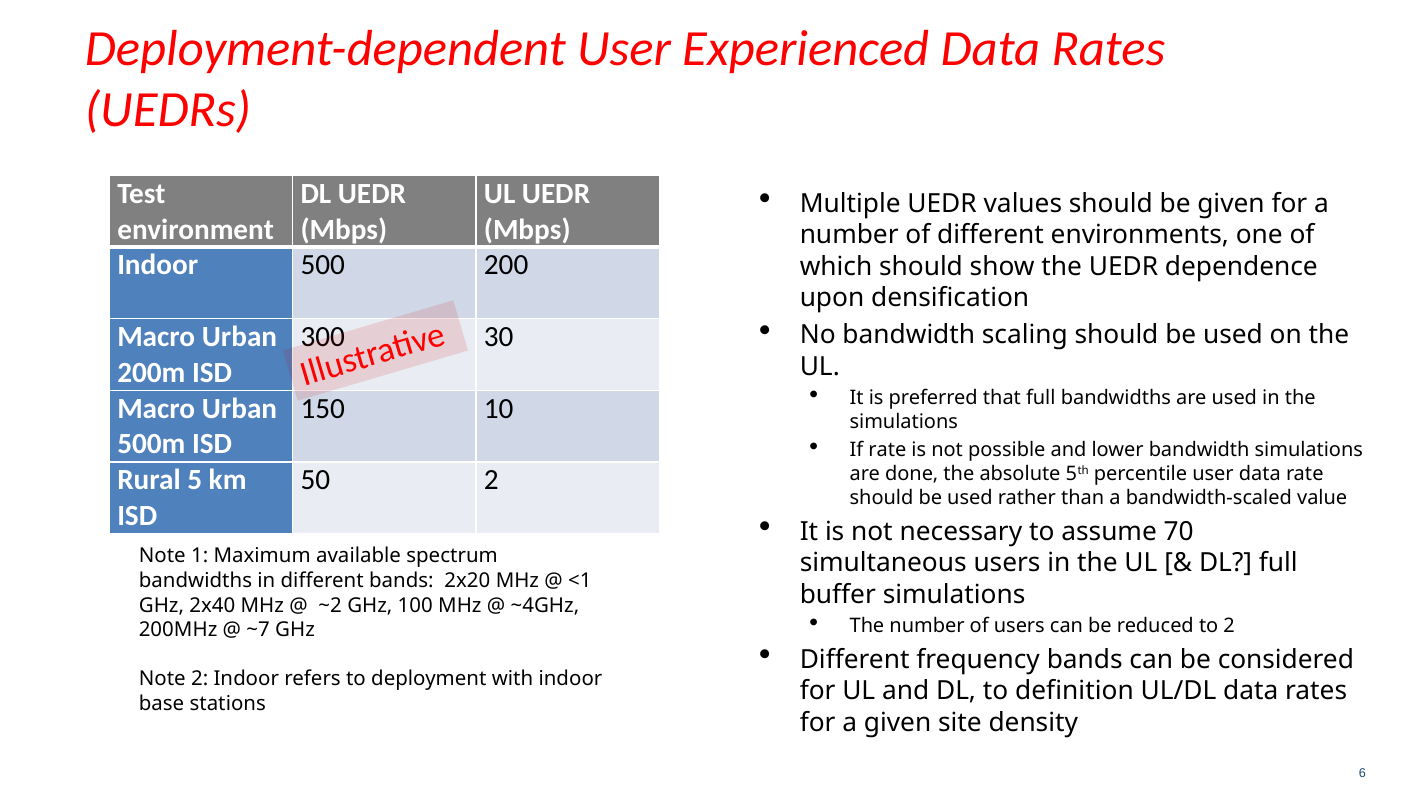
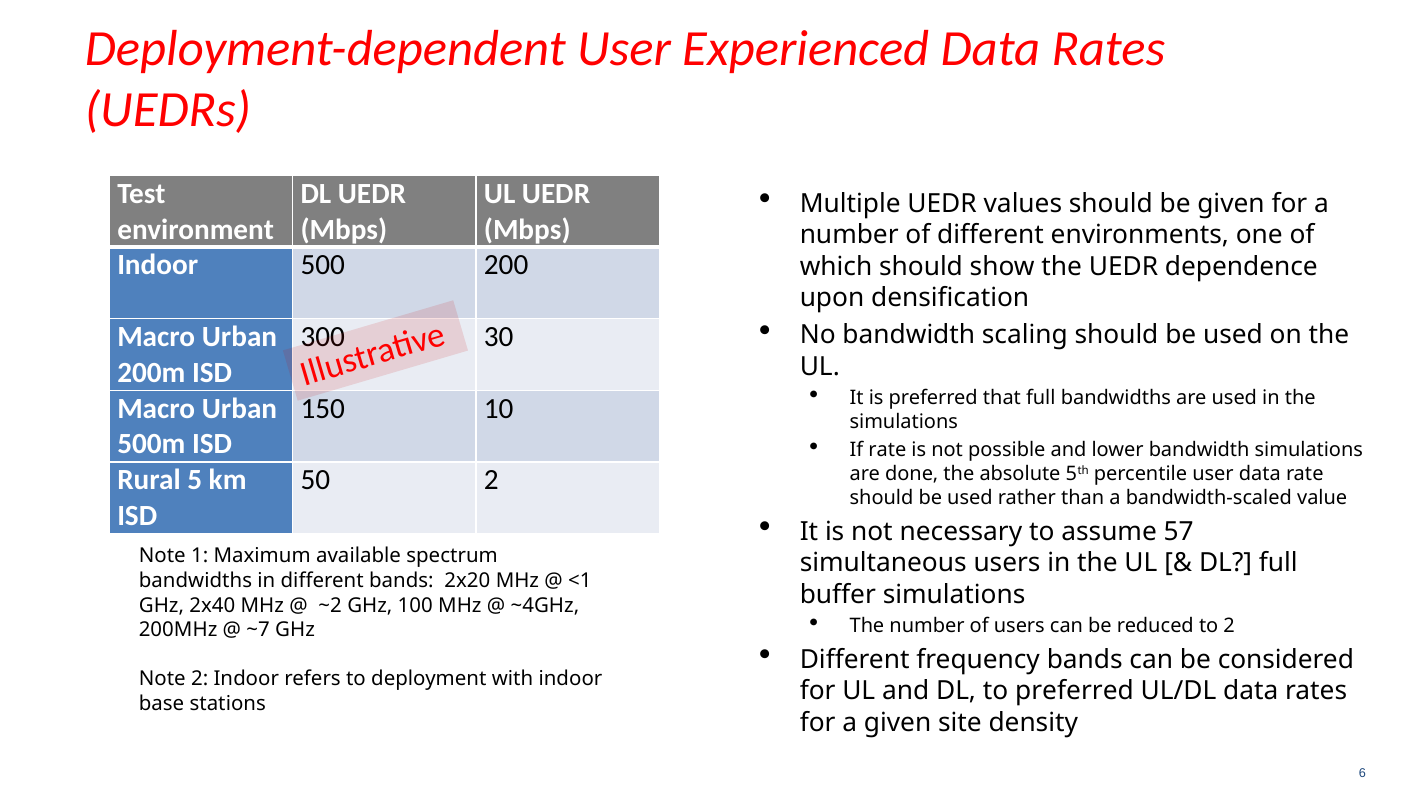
70: 70 -> 57
to definition: definition -> preferred
